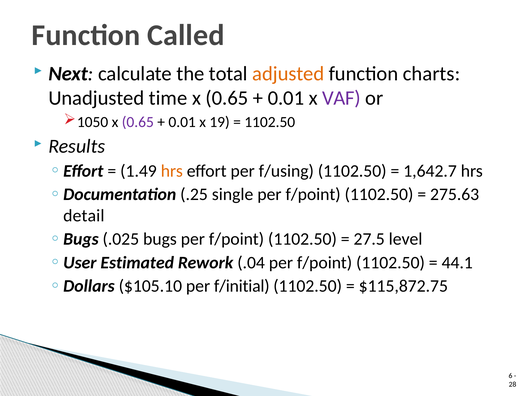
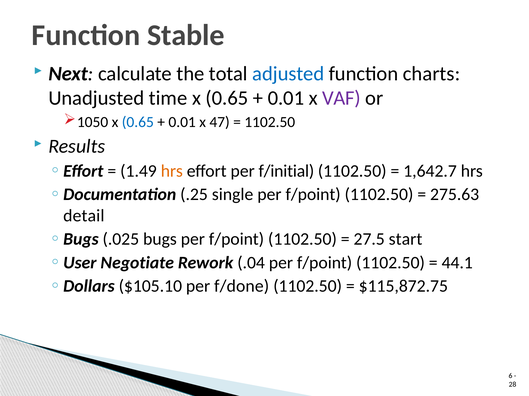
Called: Called -> Stable
adjusted colour: orange -> blue
0.65 at (138, 122) colour: purple -> blue
19: 19 -> 47
f/using: f/using -> f/initial
level: level -> start
Estimated: Estimated -> Negotiate
f/initial: f/initial -> f/done
